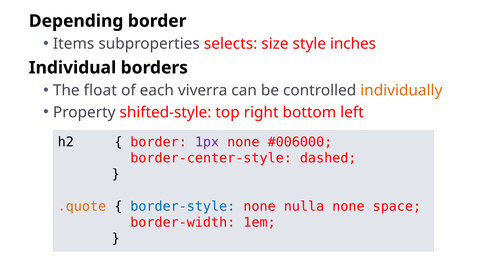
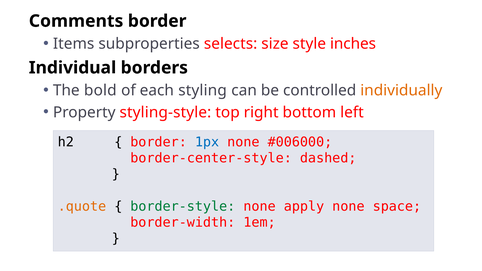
Depending: Depending -> Comments
float: float -> bold
viverra: viverra -> styling
shifted-style: shifted-style -> styling-style
1px colour: purple -> blue
border-style colour: blue -> green
nulla: nulla -> apply
